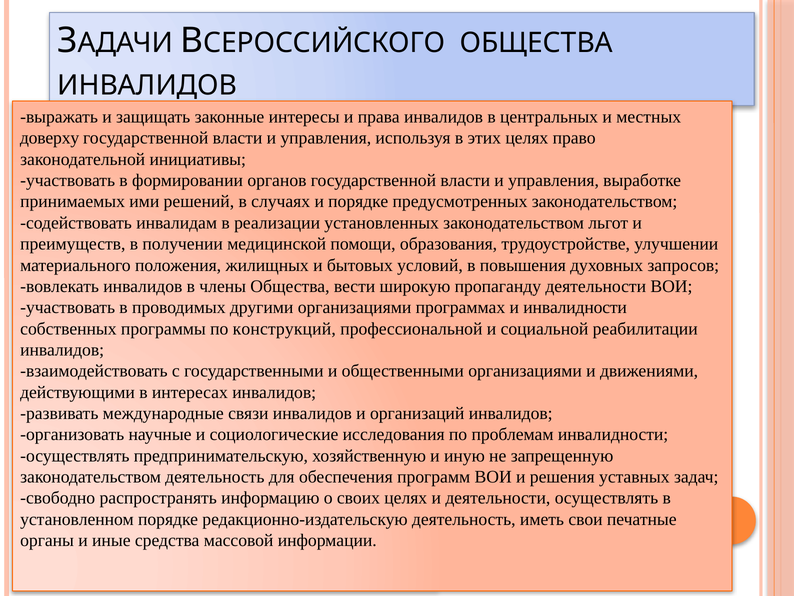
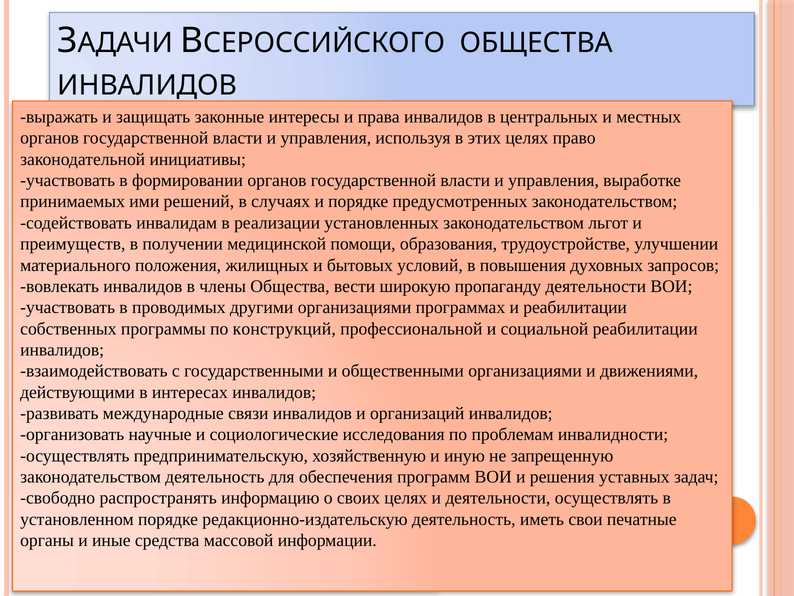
доверху at (50, 138): доверху -> органов
и инвалидности: инвалидности -> реабилитации
